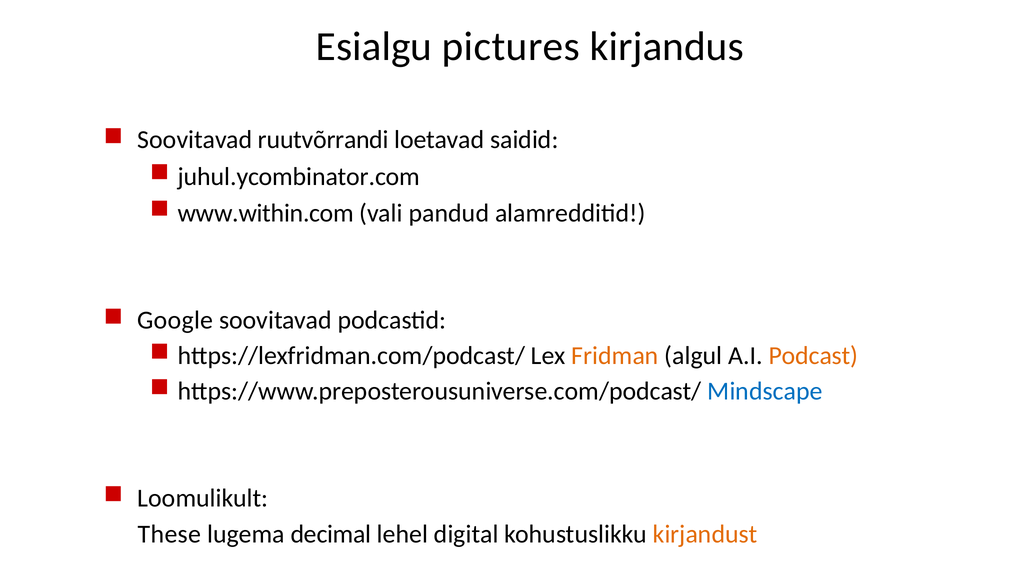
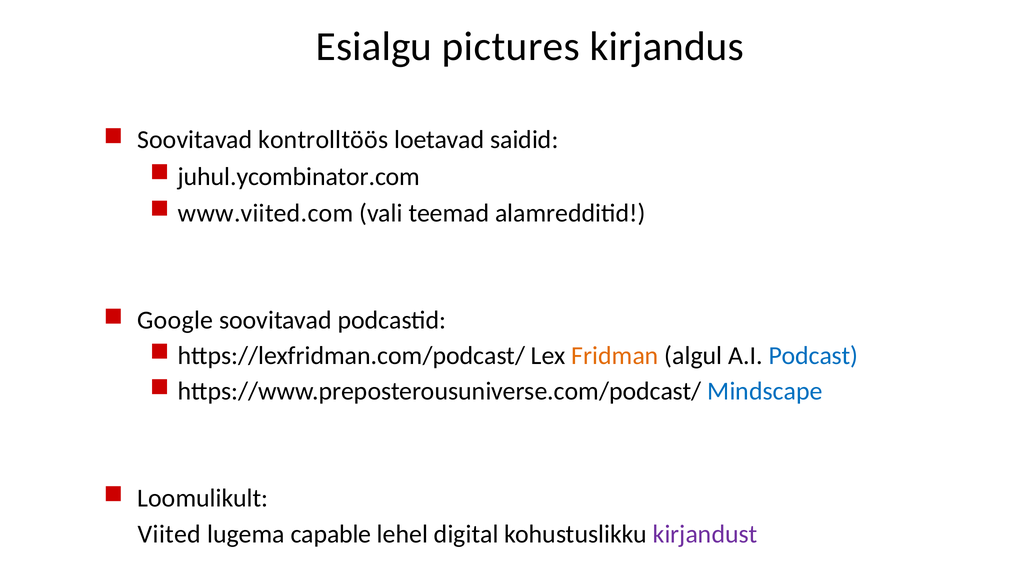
ruutvõrrandi: ruutvõrrandi -> kontrolltöös
www.within.com: www.within.com -> www.viited.com
pandud: pandud -> teemad
Podcast colour: orange -> blue
These: These -> Viited
decimal: decimal -> capable
kirjandust colour: orange -> purple
